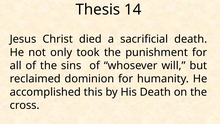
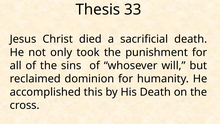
14: 14 -> 33
